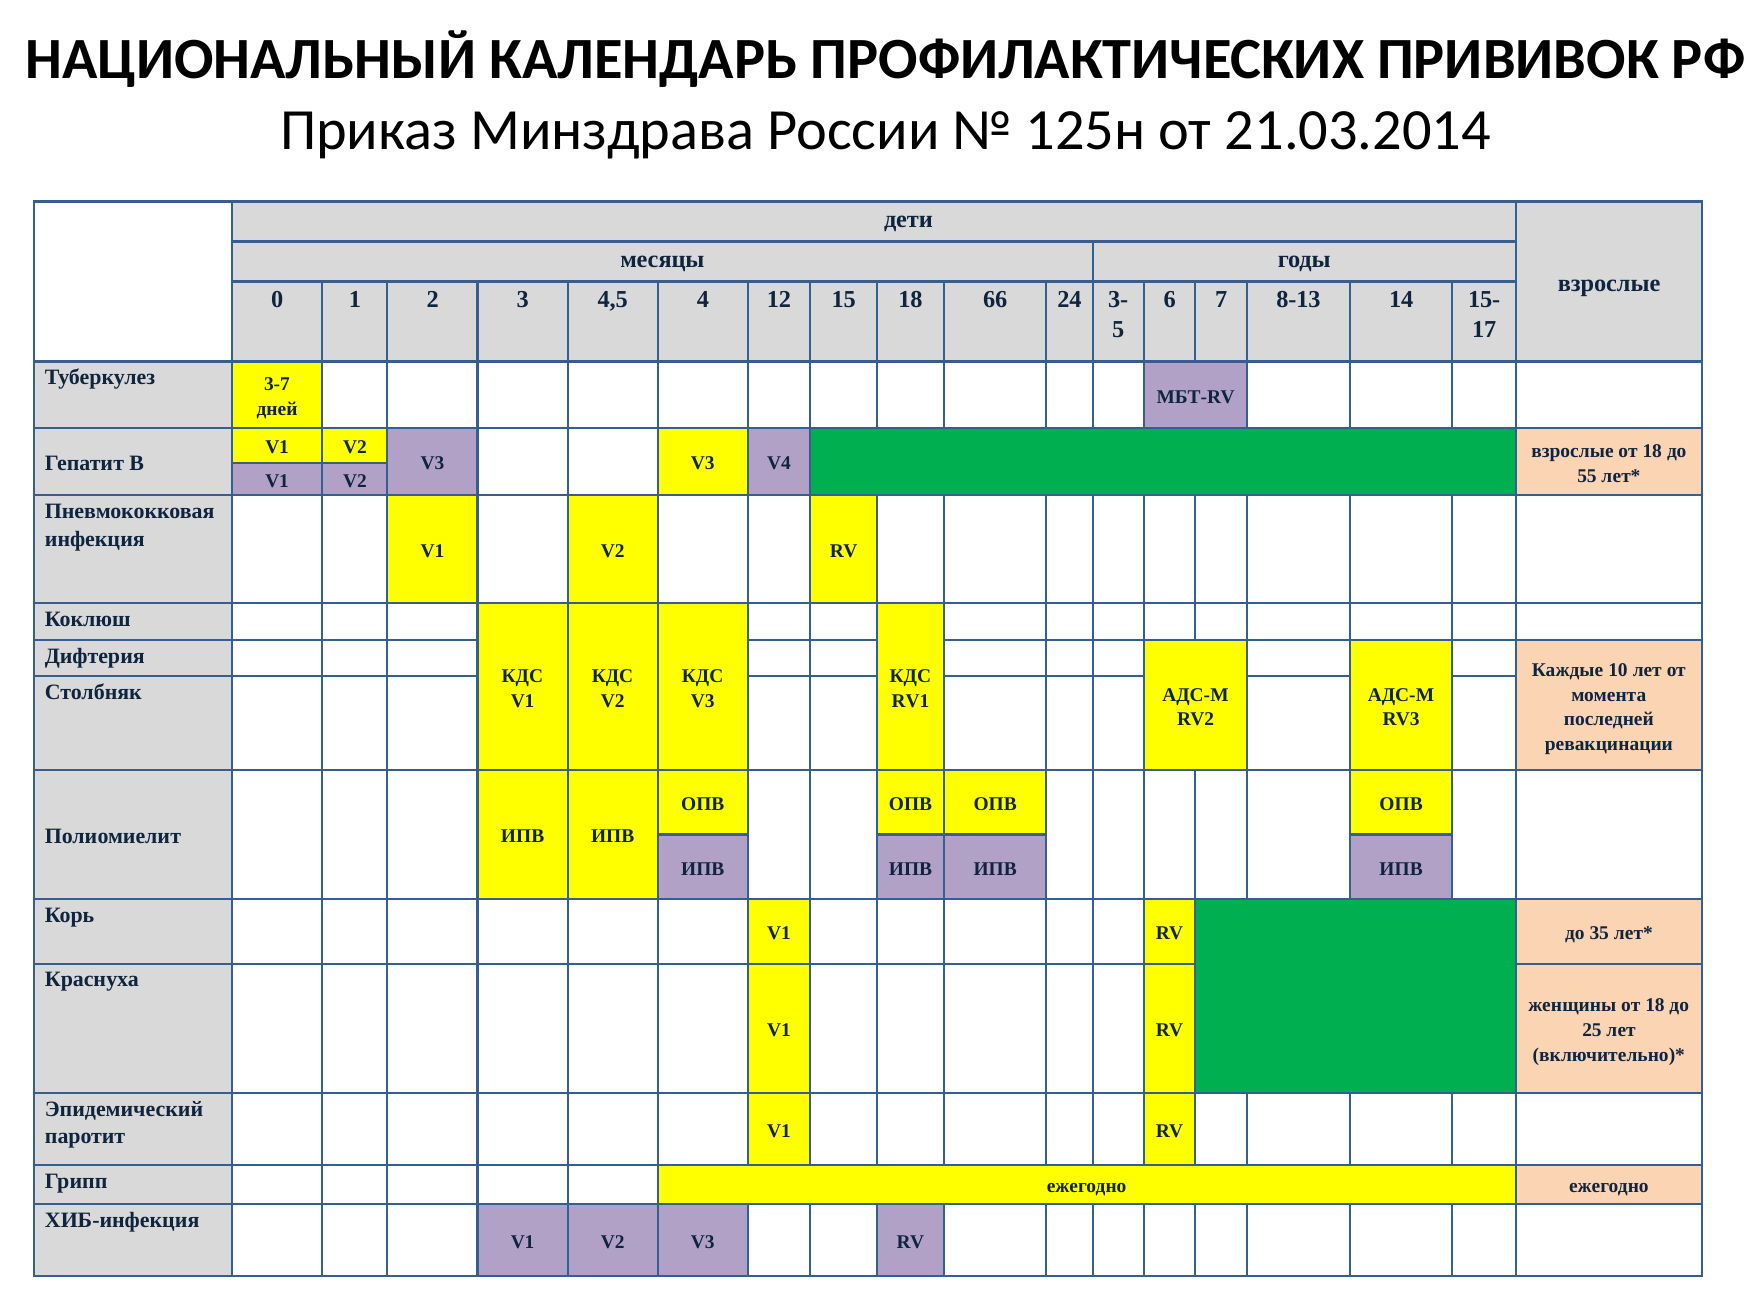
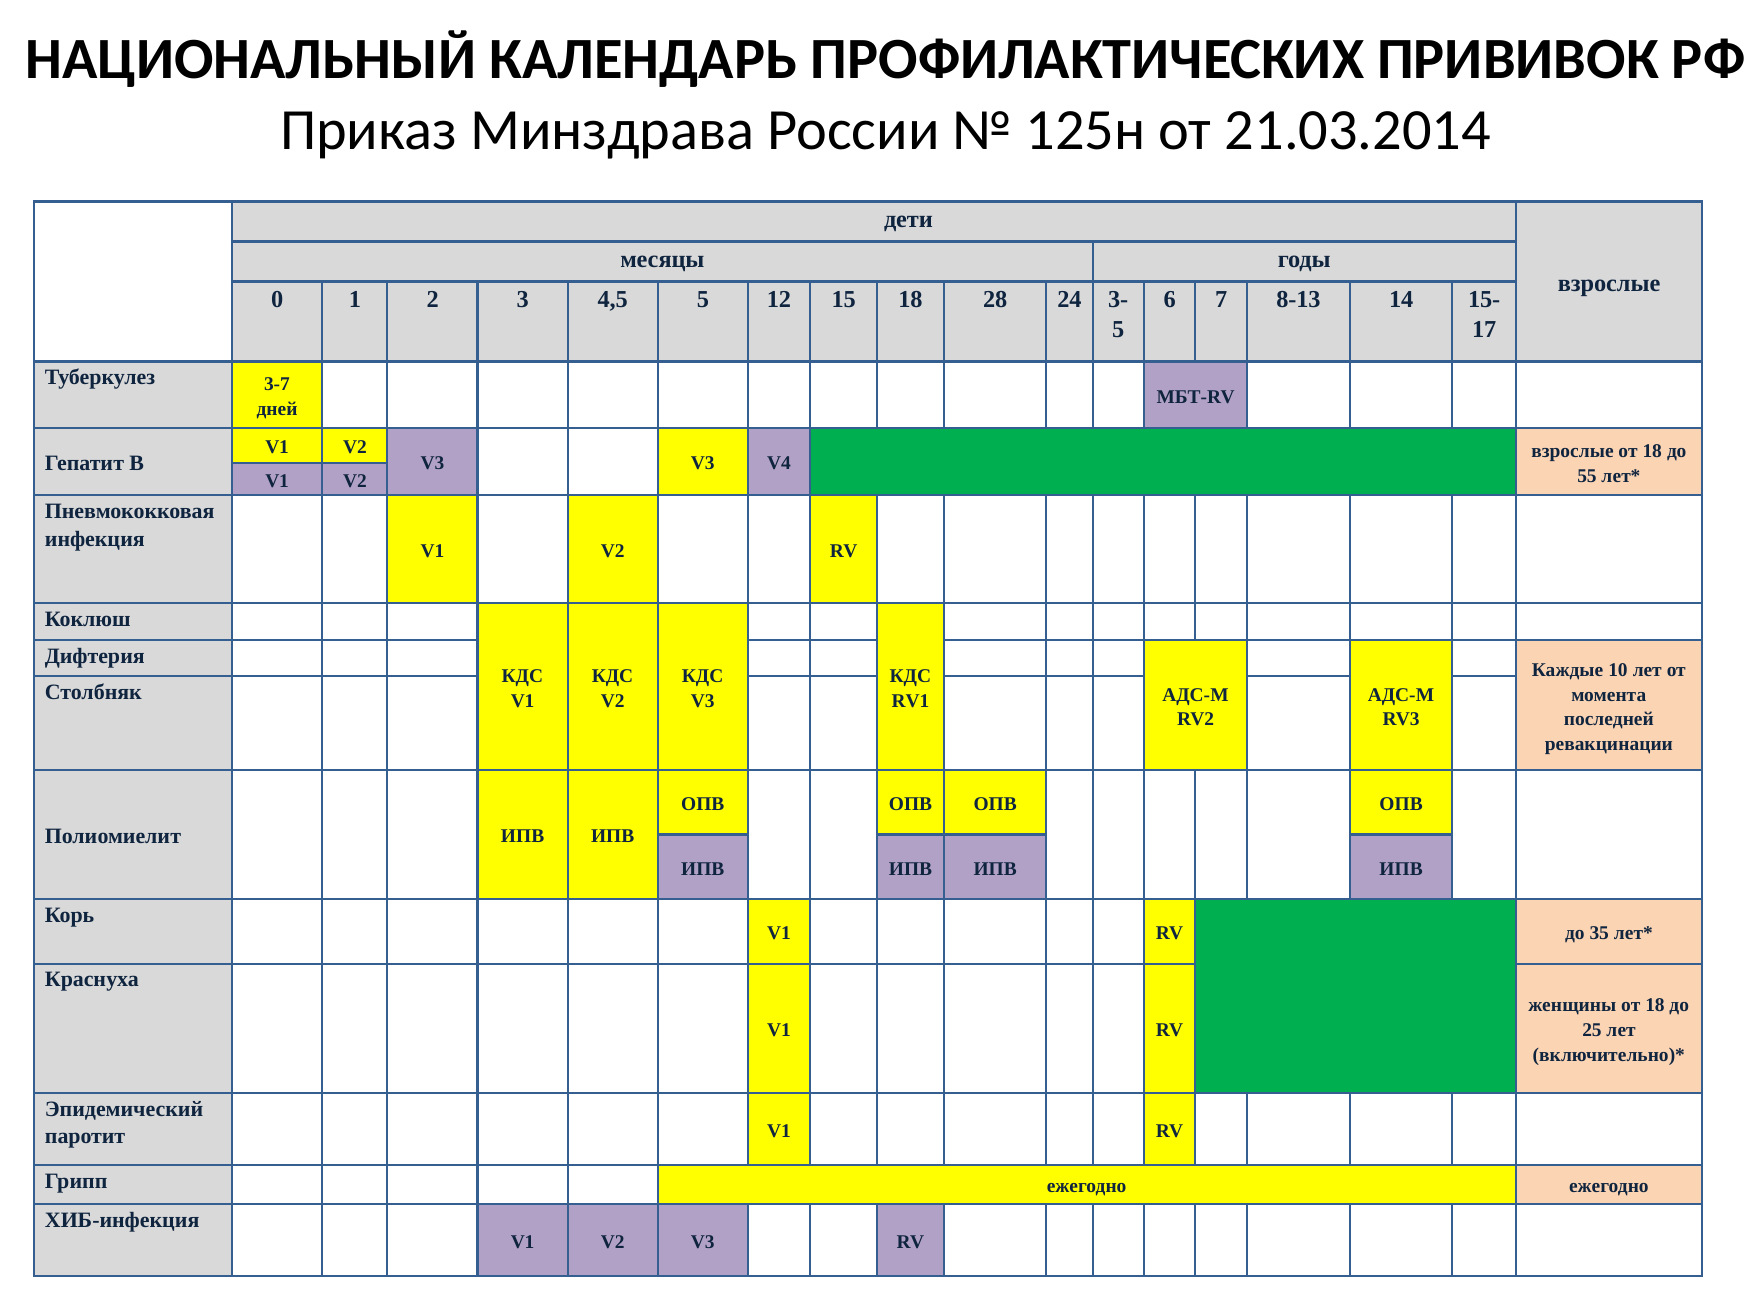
4,5 4: 4 -> 5
66: 66 -> 28
